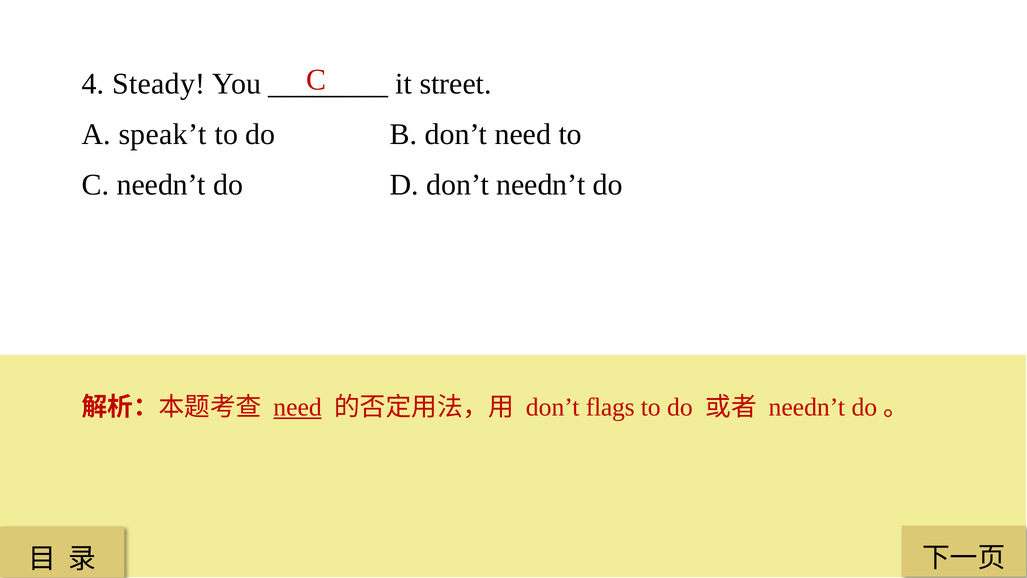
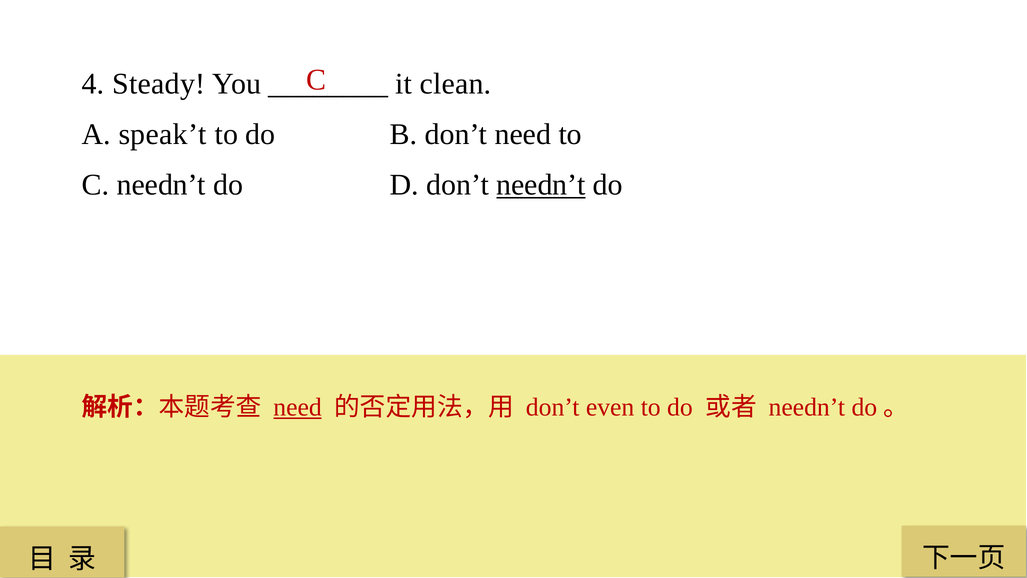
street: street -> clean
needn’t at (541, 185) underline: none -> present
flags: flags -> even
